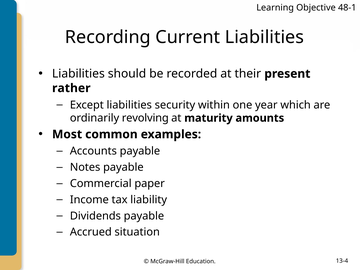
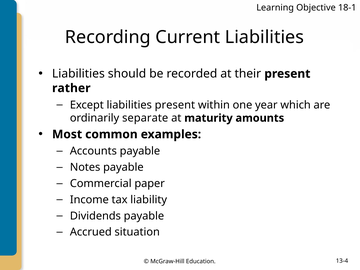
48-1: 48-1 -> 18-1
liabilities security: security -> present
revolving: revolving -> separate
